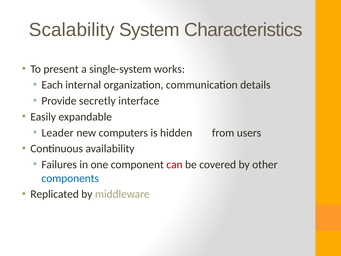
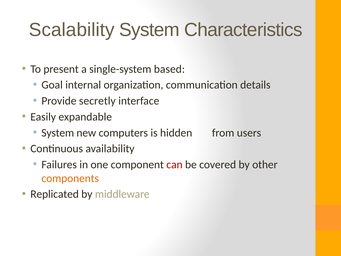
works: works -> based
Each: Each -> Goal
Leader at (58, 133): Leader -> System
components colour: blue -> orange
